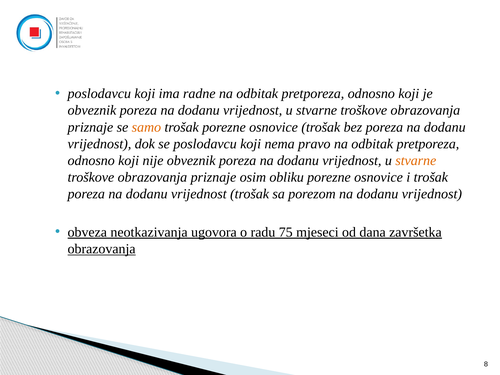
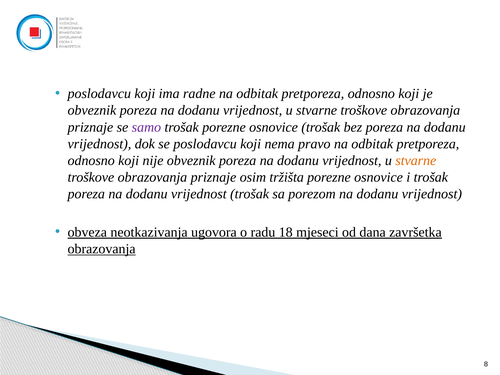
samo colour: orange -> purple
obliku: obliku -> tržišta
75: 75 -> 18
